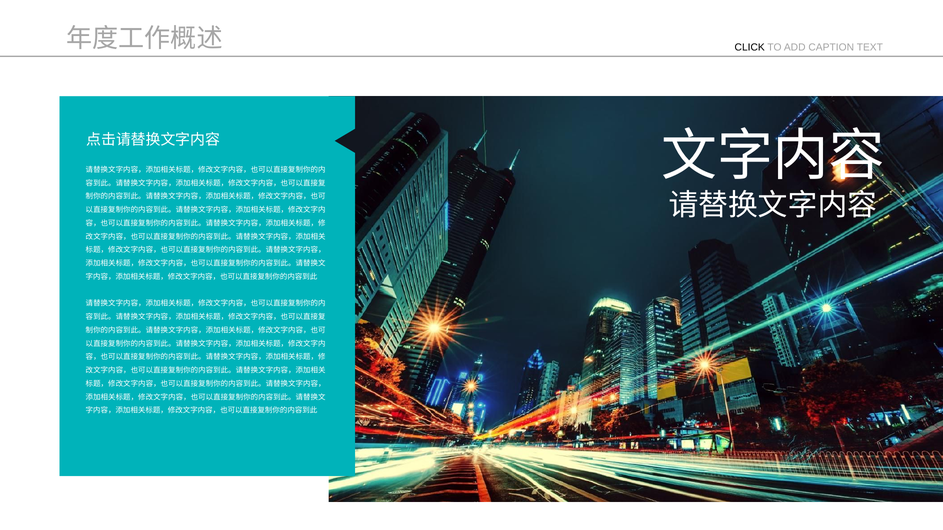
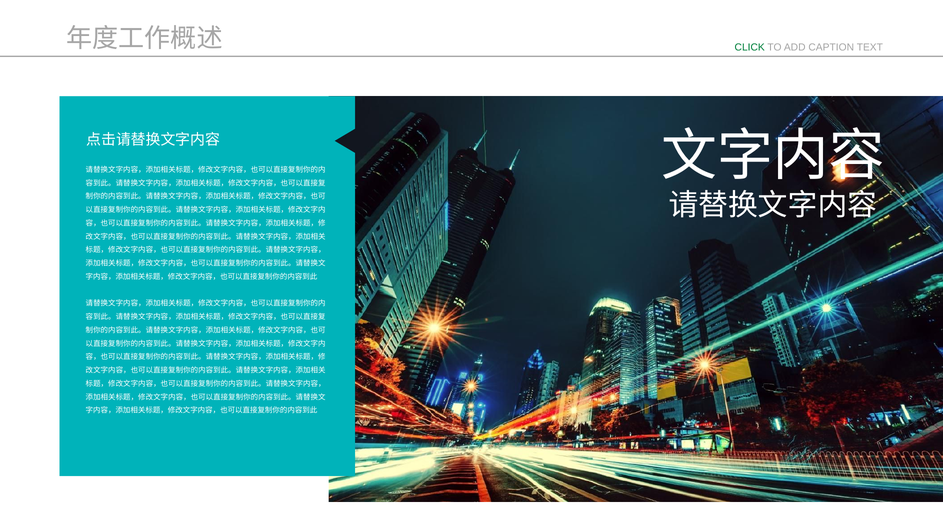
CLICK colour: black -> green
